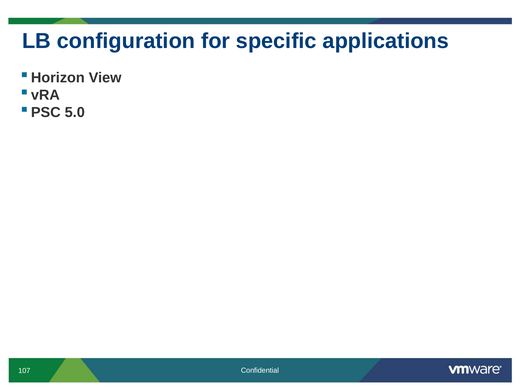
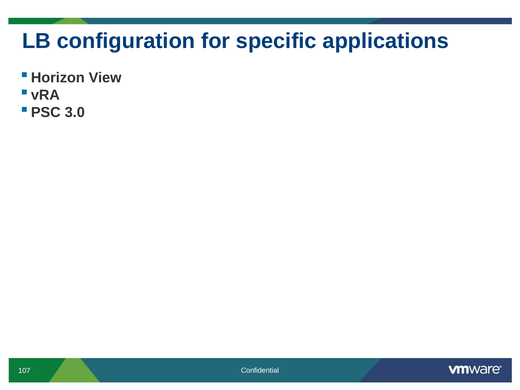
5.0: 5.0 -> 3.0
